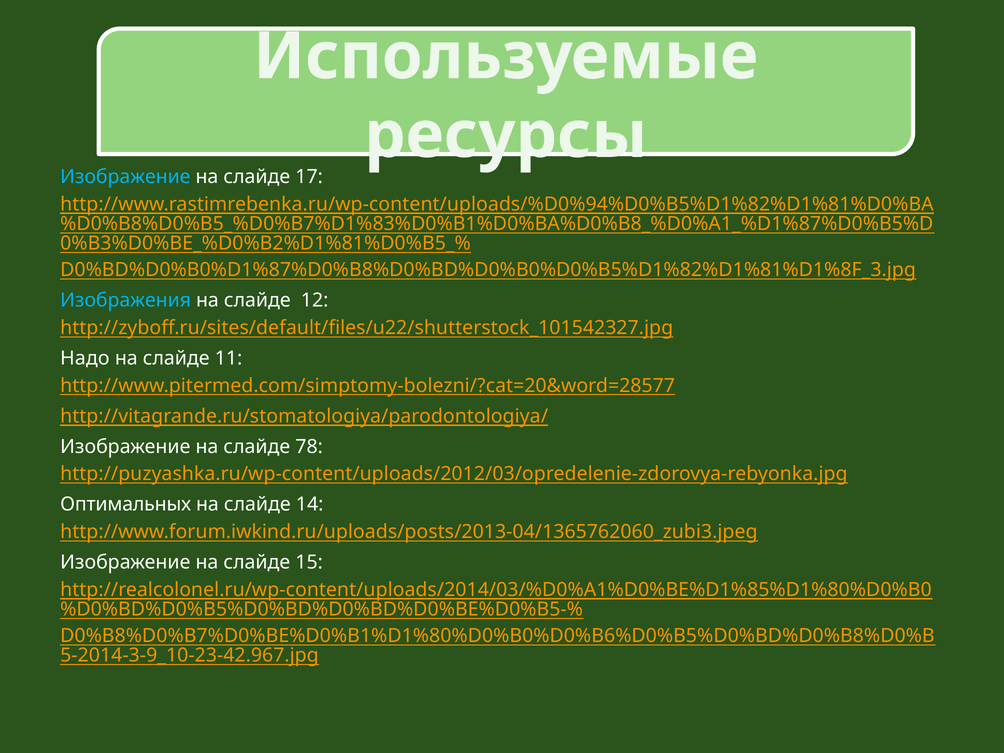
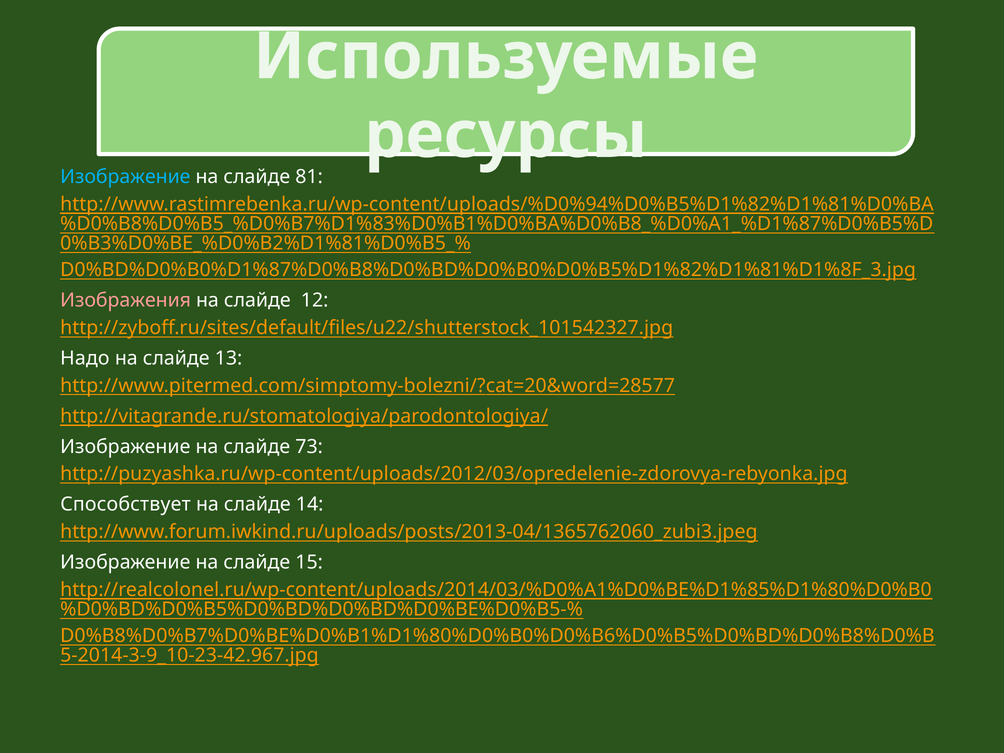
17: 17 -> 81
Изображения colour: light blue -> pink
11: 11 -> 13
78: 78 -> 73
Оптимальных: Оптимальных -> Способствует
